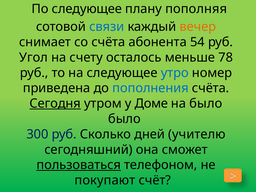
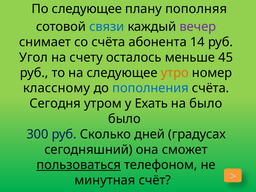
вечер colour: orange -> purple
54: 54 -> 14
78: 78 -> 45
утро colour: blue -> orange
приведена: приведена -> классному
Сегодня underline: present -> none
Доме: Доме -> Ехать
учителю: учителю -> градусах
покупают: покупают -> минутная
